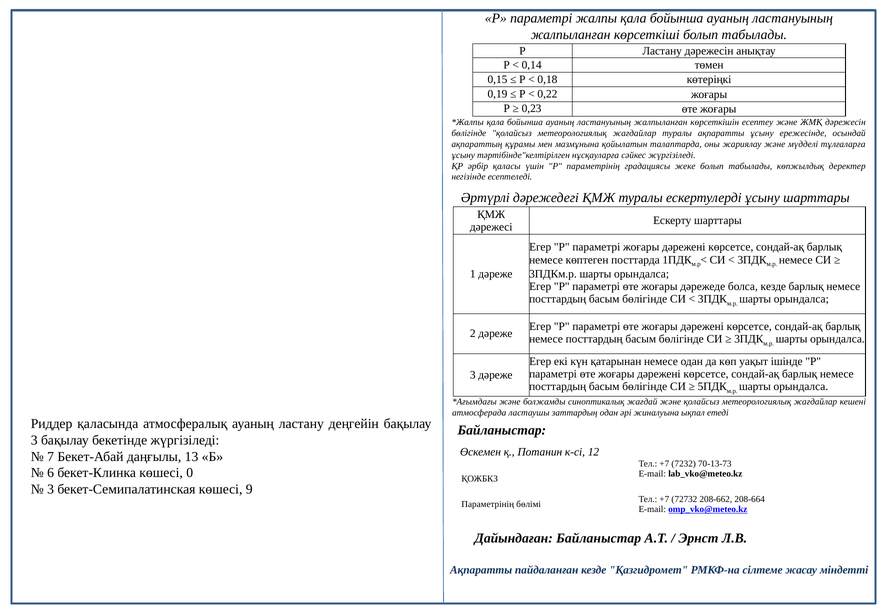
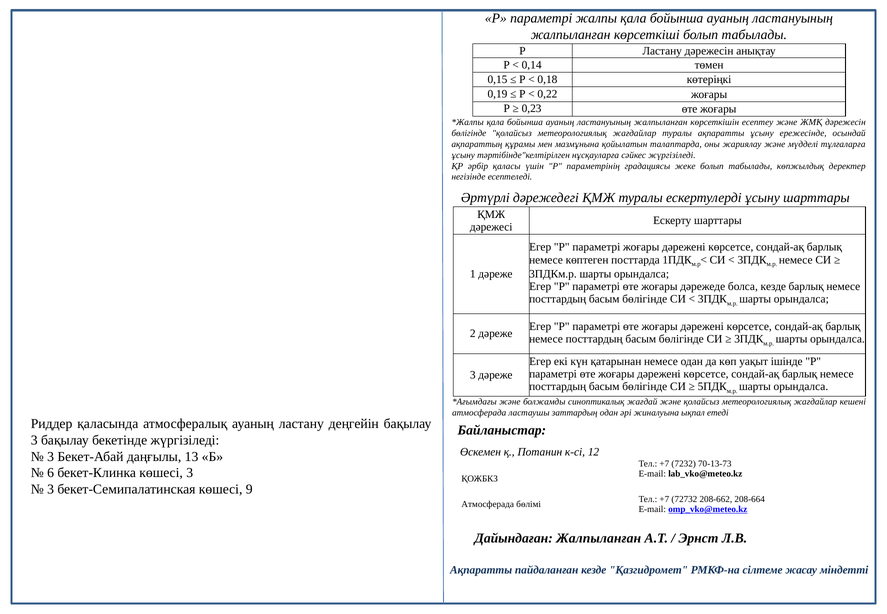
7 at (51, 457): 7 -> 3
көшесі 0: 0 -> 3
Параметрінің at (488, 504): Параметрінің -> Атмосферада
Дайындаған Байланыстар: Байланыстар -> Жалпыланған
